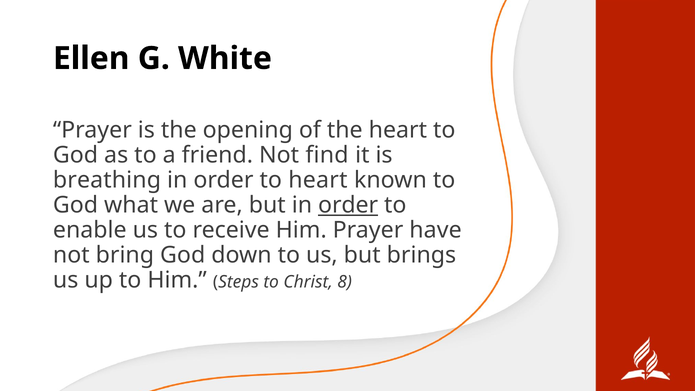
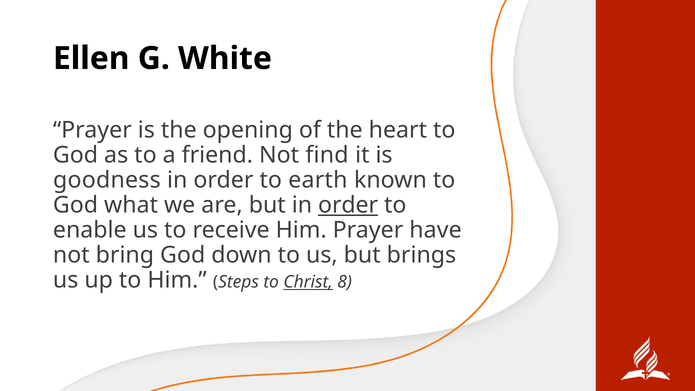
breathing: breathing -> goodness
to heart: heart -> earth
Christ underline: none -> present
